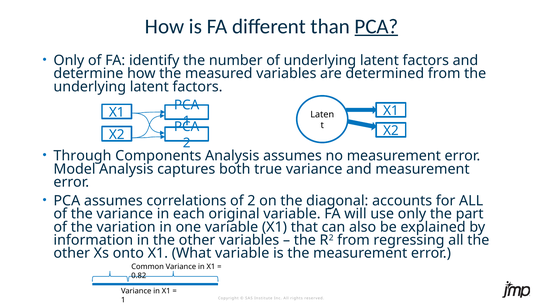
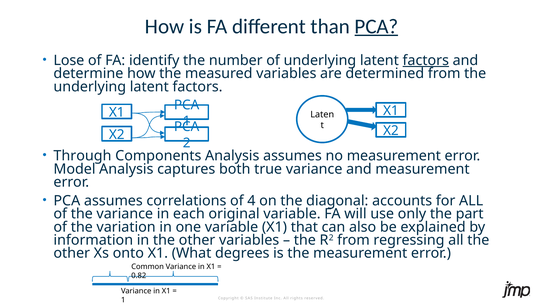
Only at (69, 61): Only -> Lose
factors at (426, 61) underline: none -> present
of 2: 2 -> 4
What variable: variable -> degrees
